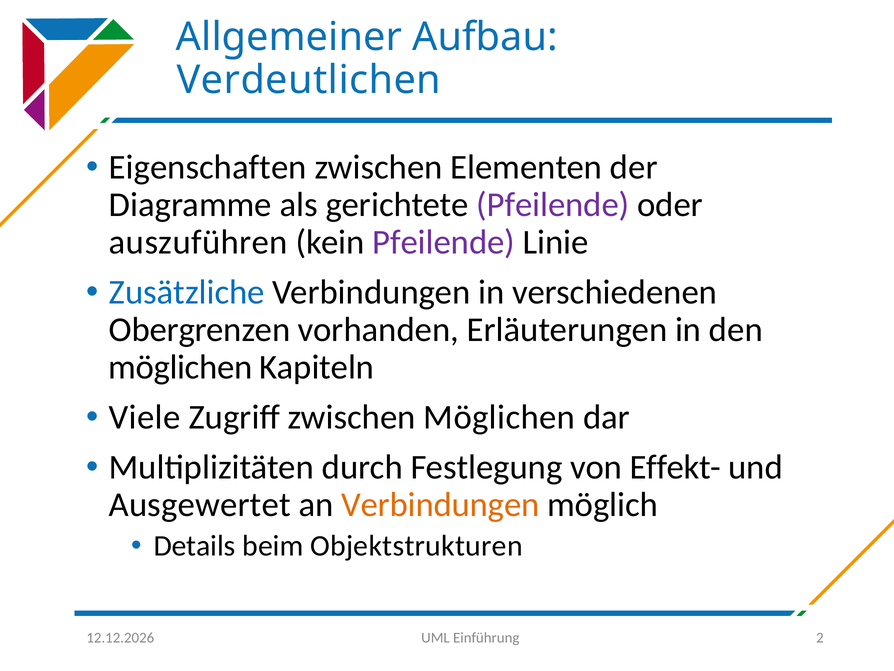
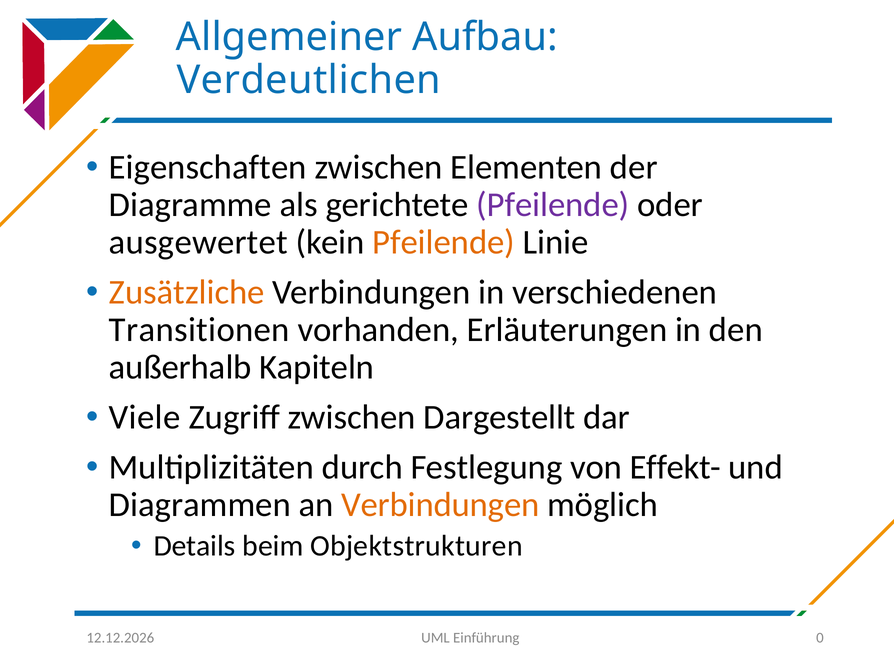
auszuführen: auszuführen -> ausgewertet
Pfeilende at (444, 242) colour: purple -> orange
Zusätzliche colour: blue -> orange
Obergrenzen: Obergrenzen -> Transitionen
möglichen at (180, 367): möglichen -> außerhalb
zwischen Möglichen: Möglichen -> Dargestellt
Ausgewertet: Ausgewertet -> Diagrammen
2: 2 -> 0
